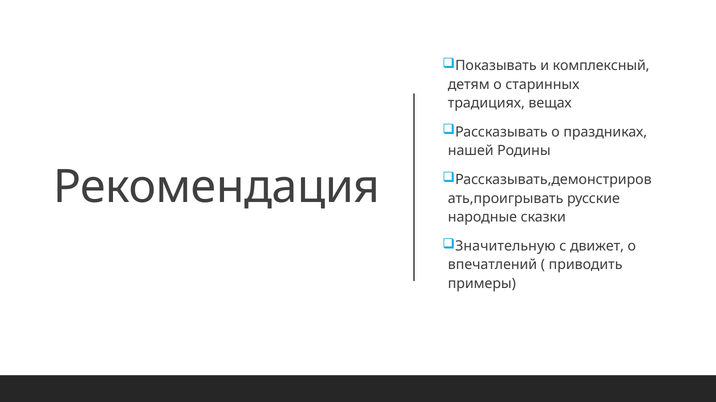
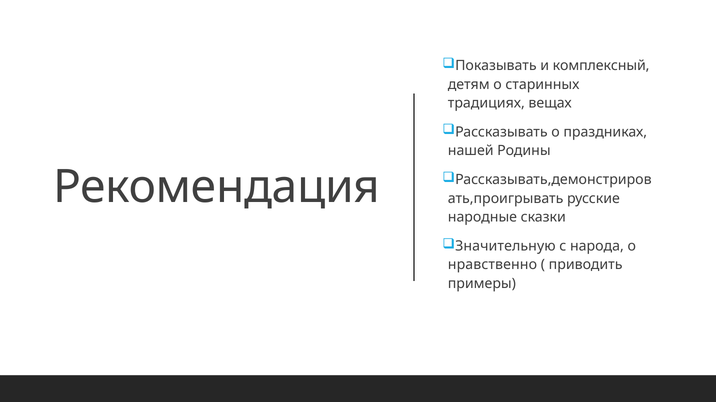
движет: движет -> народа
впечатлений: впечатлений -> нравственно
